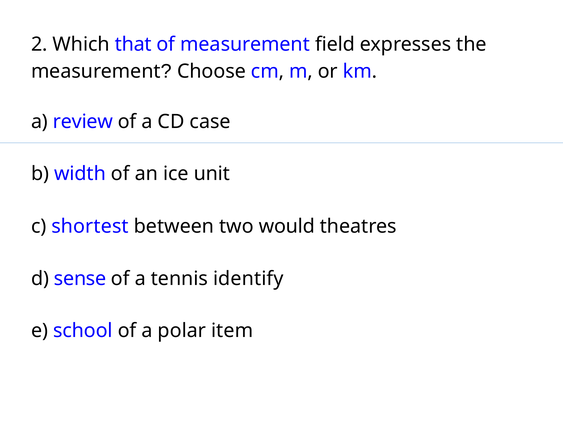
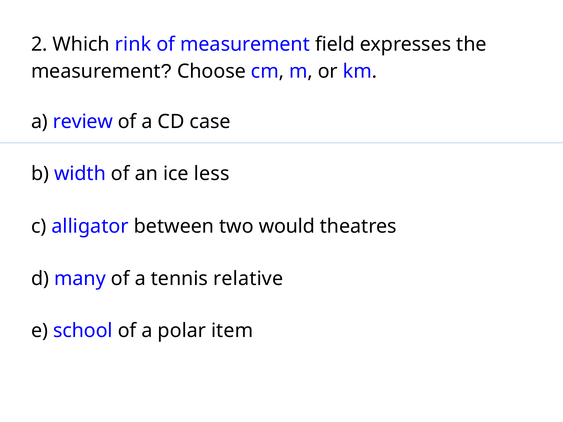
that: that -> rink
unit: unit -> less
shortest: shortest -> alligator
sense: sense -> many
identify: identify -> relative
